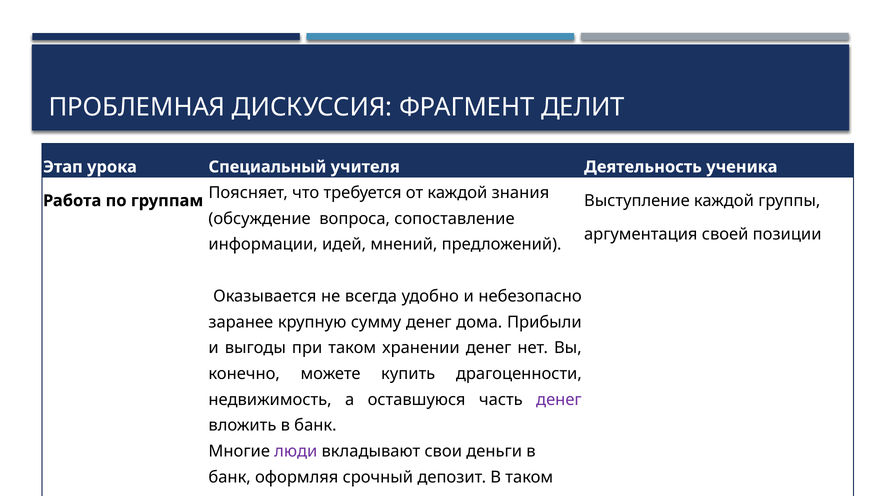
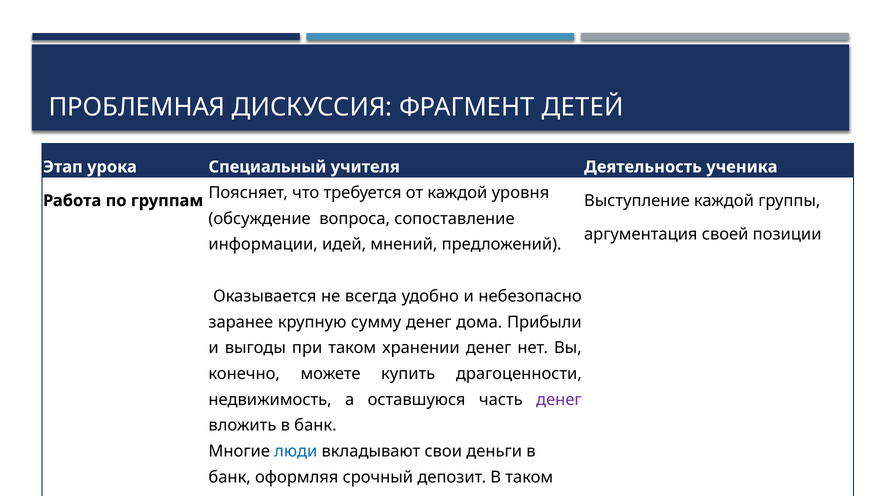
ДЕЛИТ: ДЕЛИТ -> ДЕТЕЙ
знания: знания -> уровня
люди colour: purple -> blue
